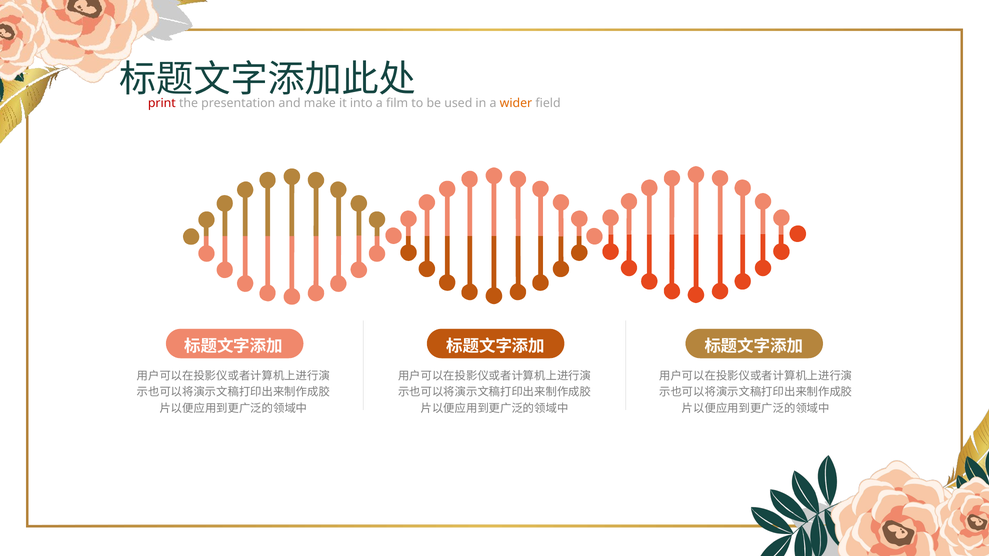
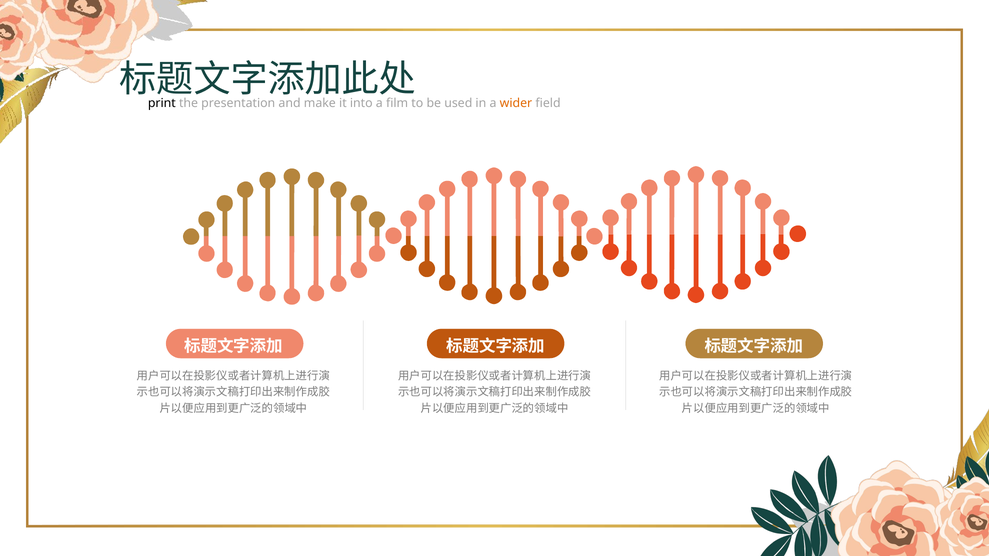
print colour: red -> black
